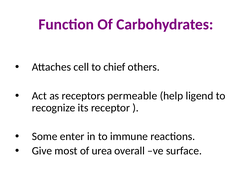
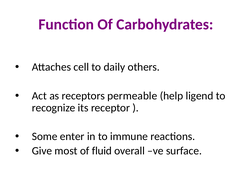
chief: chief -> daily
urea: urea -> fluid
